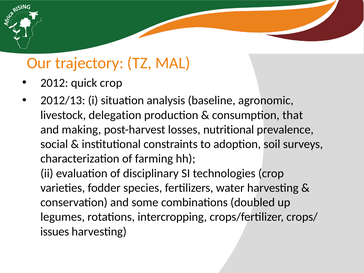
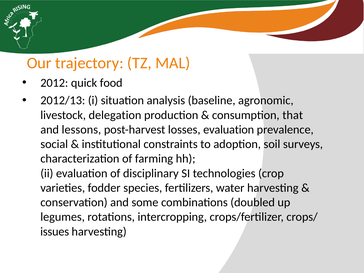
quick crop: crop -> food
making: making -> lessons
losses nutritional: nutritional -> evaluation
